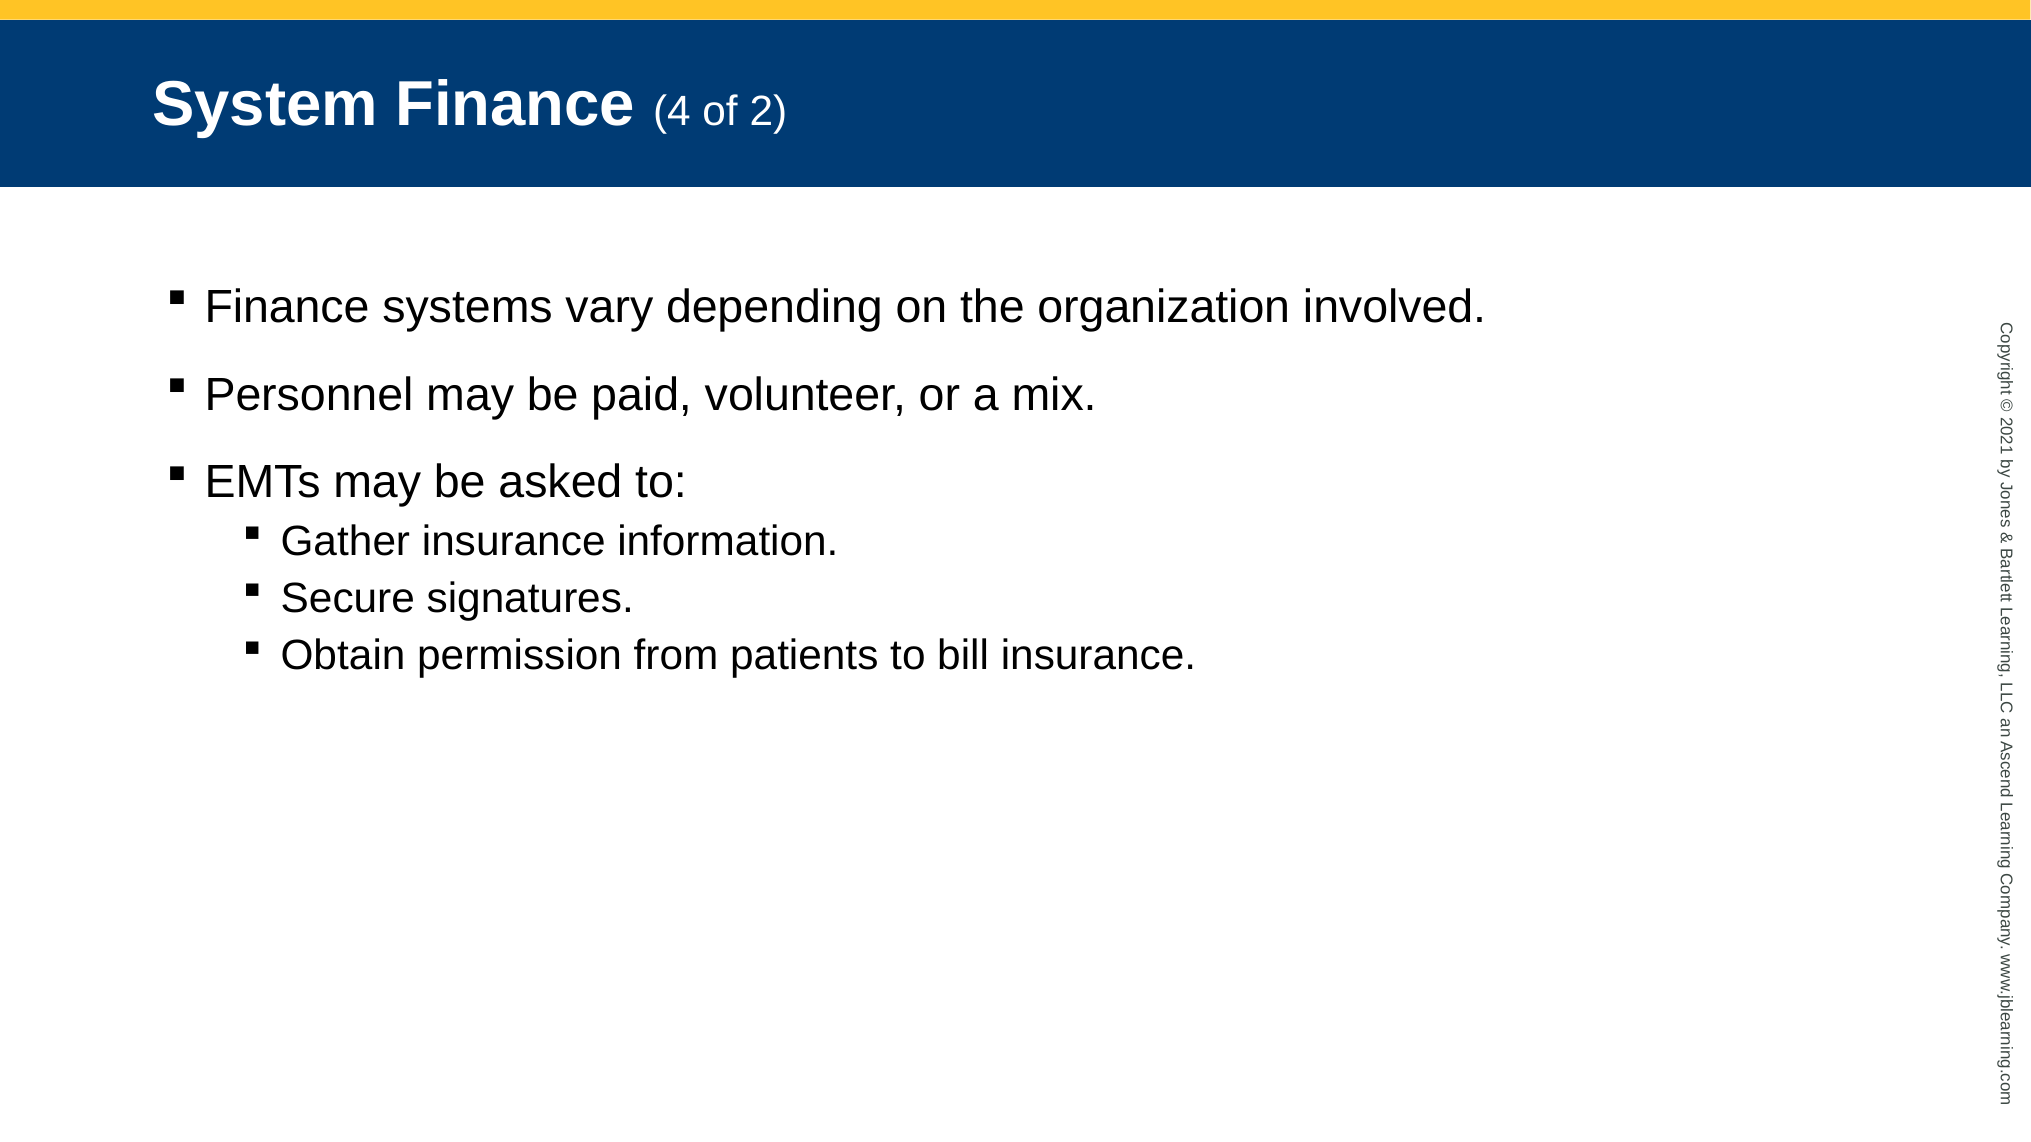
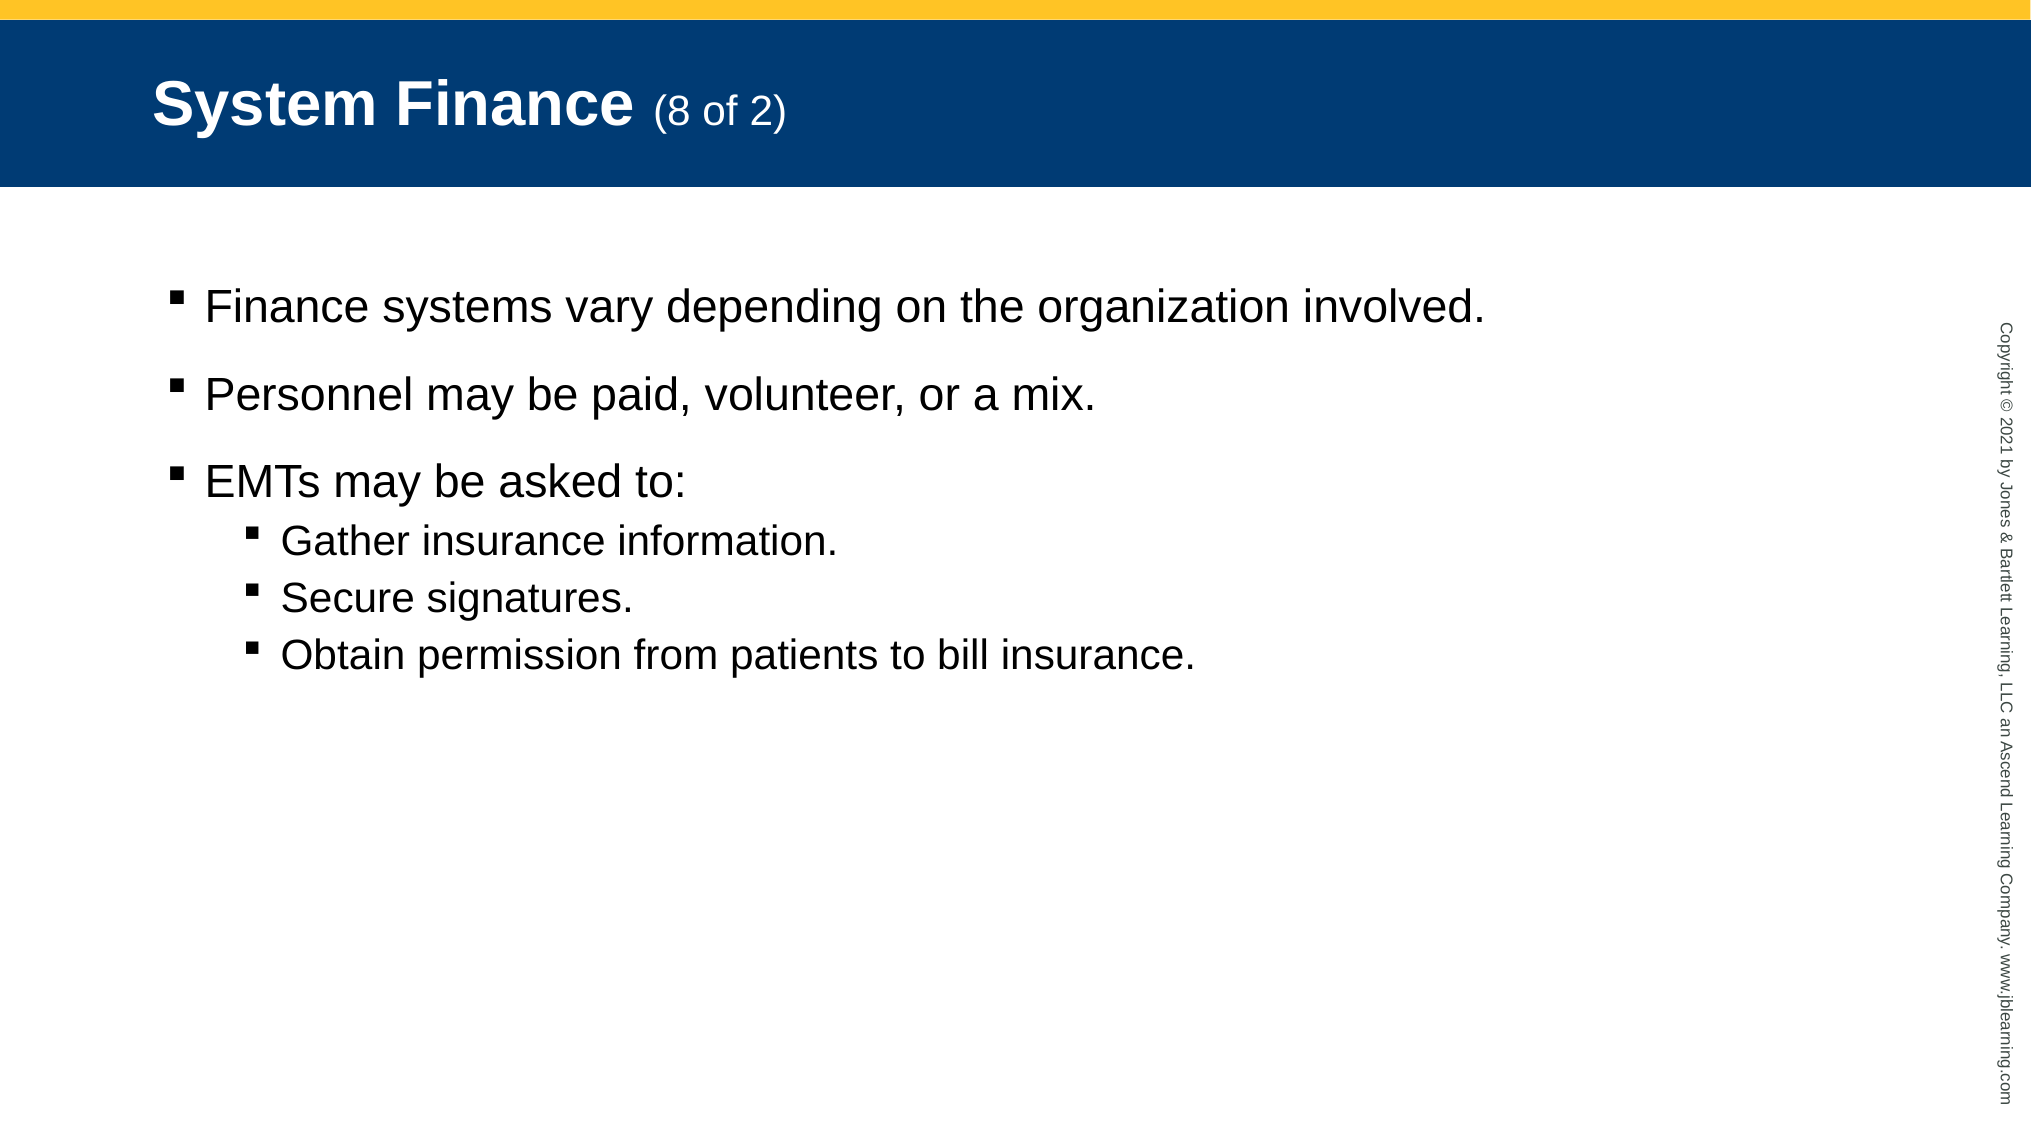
4: 4 -> 8
